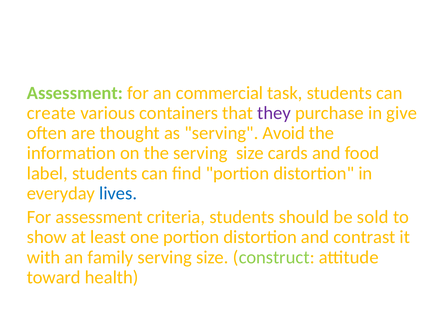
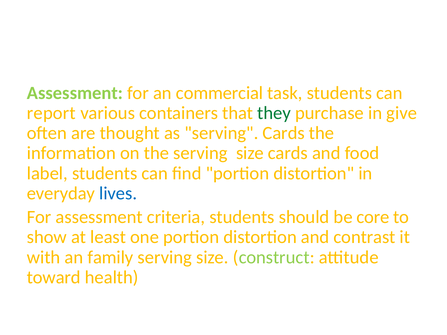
create: create -> report
they colour: purple -> green
serving Avoid: Avoid -> Cards
sold: sold -> core
